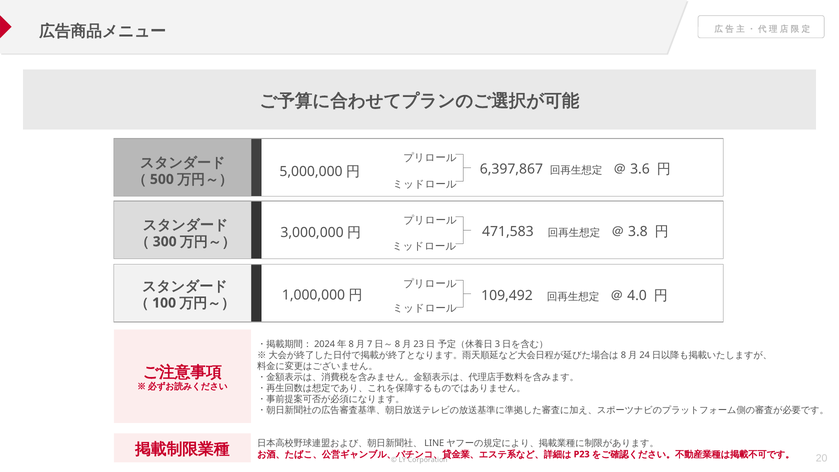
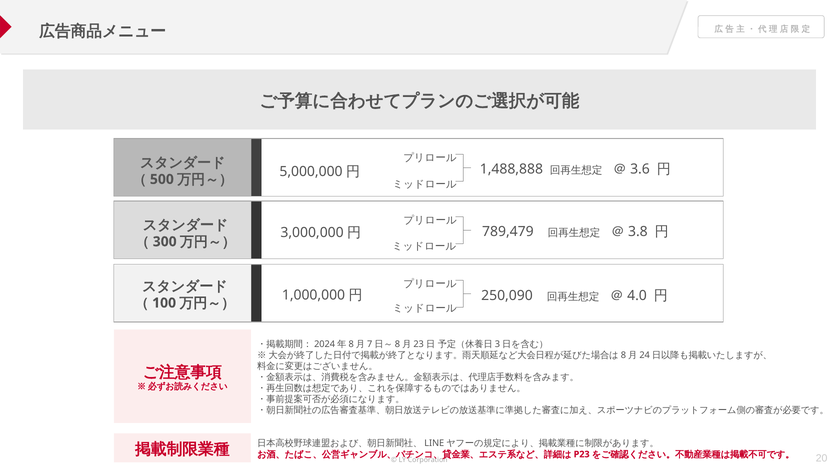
6,397,867: 6,397,867 -> 1,488,888
471,583: 471,583 -> 789,479
109,492: 109,492 -> 250,090
